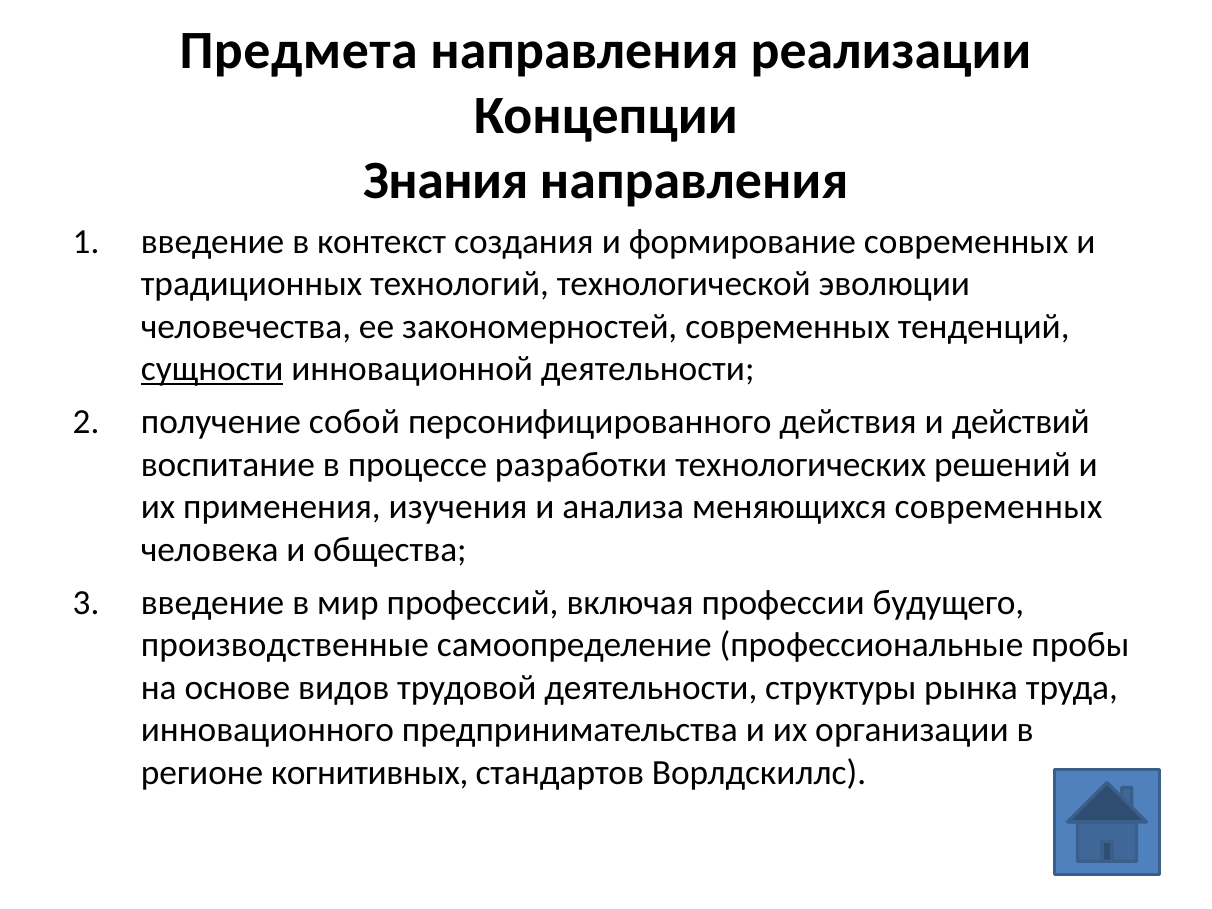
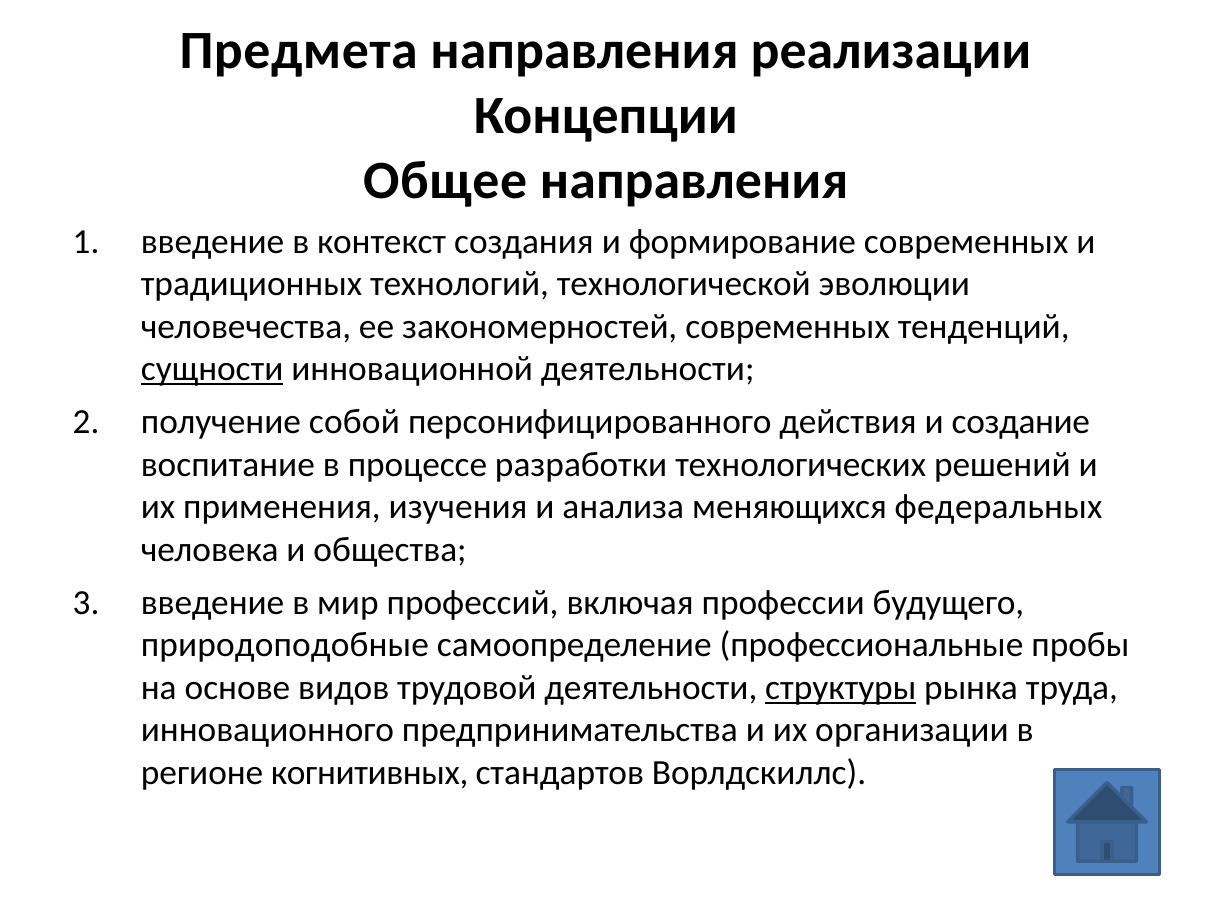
Знания: Знания -> Общее
действий: действий -> создание
меняющихся современных: современных -> федеральных
производственные: производственные -> природоподобные
структуры underline: none -> present
